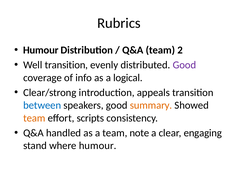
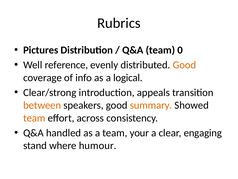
Humour at (41, 50): Humour -> Pictures
2: 2 -> 0
Well transition: transition -> reference
Good at (184, 65) colour: purple -> orange
between colour: blue -> orange
scripts: scripts -> across
note: note -> your
